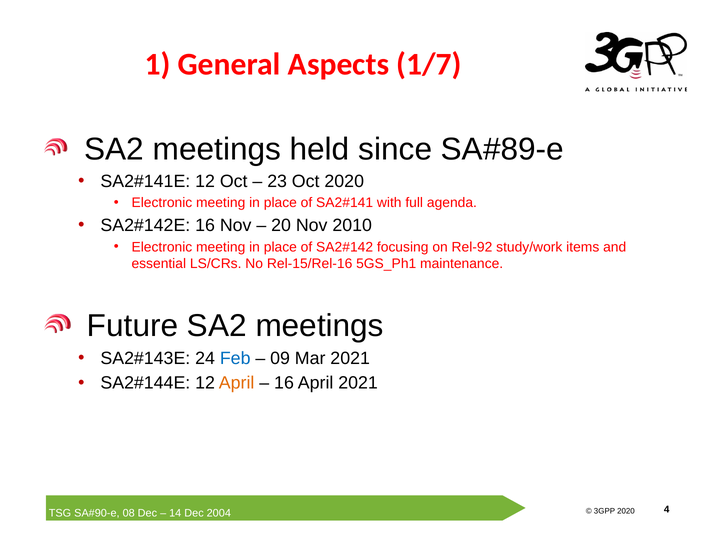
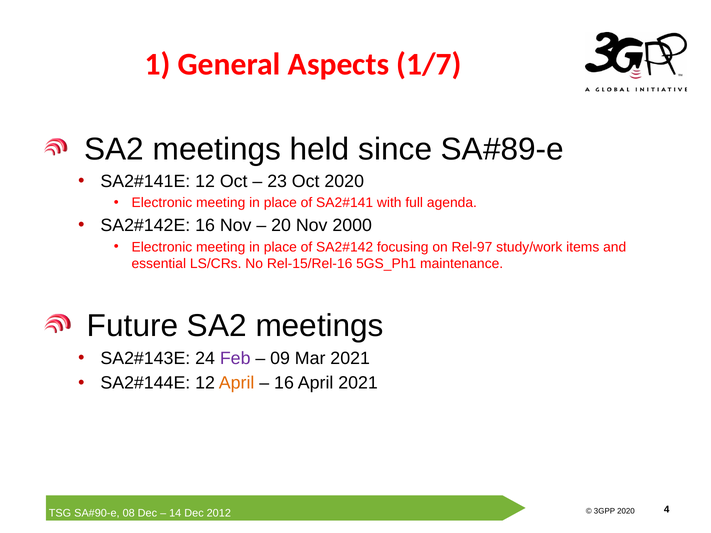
2010: 2010 -> 2000
Rel-92: Rel-92 -> Rel-97
Feb colour: blue -> purple
2004 at (219, 513): 2004 -> 2012
